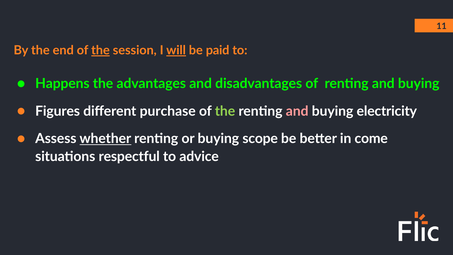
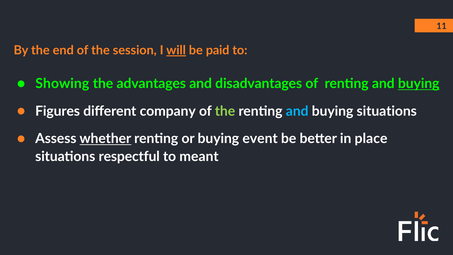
the at (100, 50) underline: present -> none
Happens: Happens -> Showing
buying at (419, 84) underline: none -> present
purchase: purchase -> company
and at (297, 111) colour: pink -> light blue
buying electricity: electricity -> situations
scope: scope -> event
come: come -> place
advice: advice -> meant
